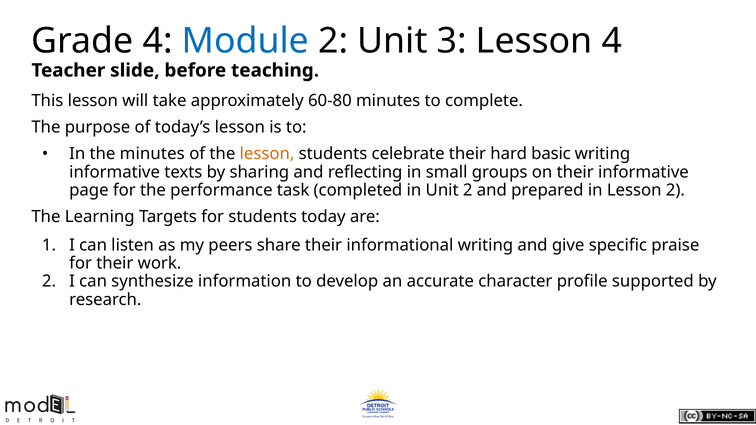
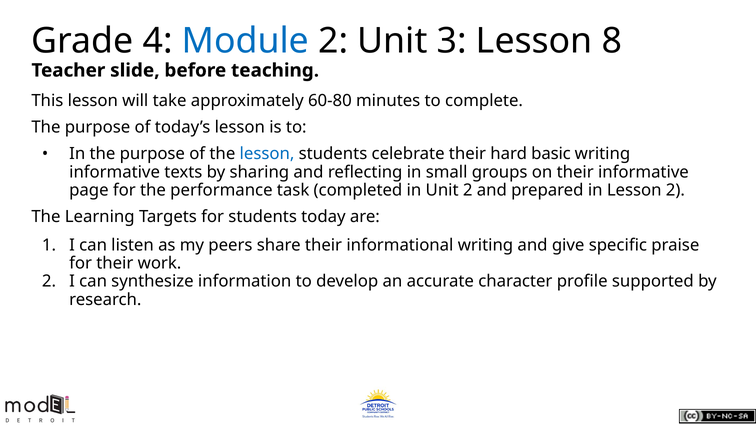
Lesson 4: 4 -> 8
In the minutes: minutes -> purpose
lesson at (267, 154) colour: orange -> blue
